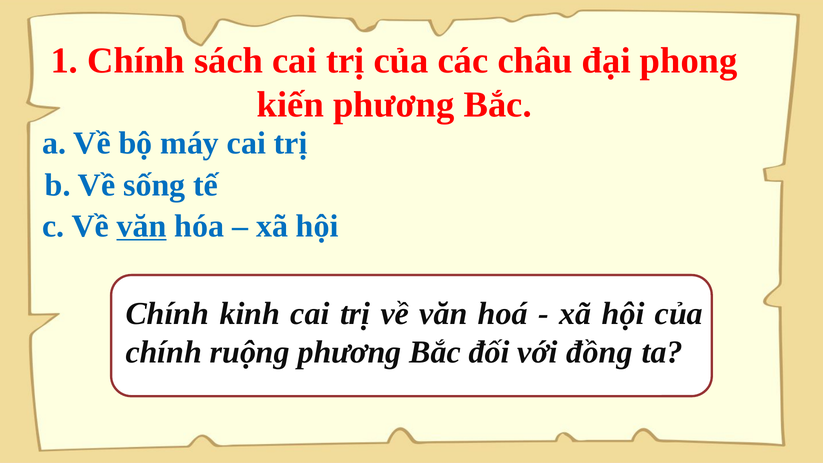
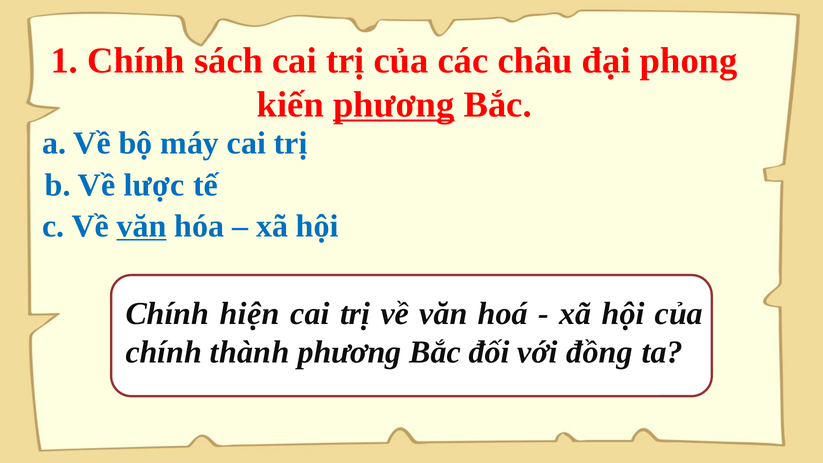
phương at (394, 105) underline: none -> present
sống: sống -> lược
kinh: kinh -> hiện
ruộng: ruộng -> thành
